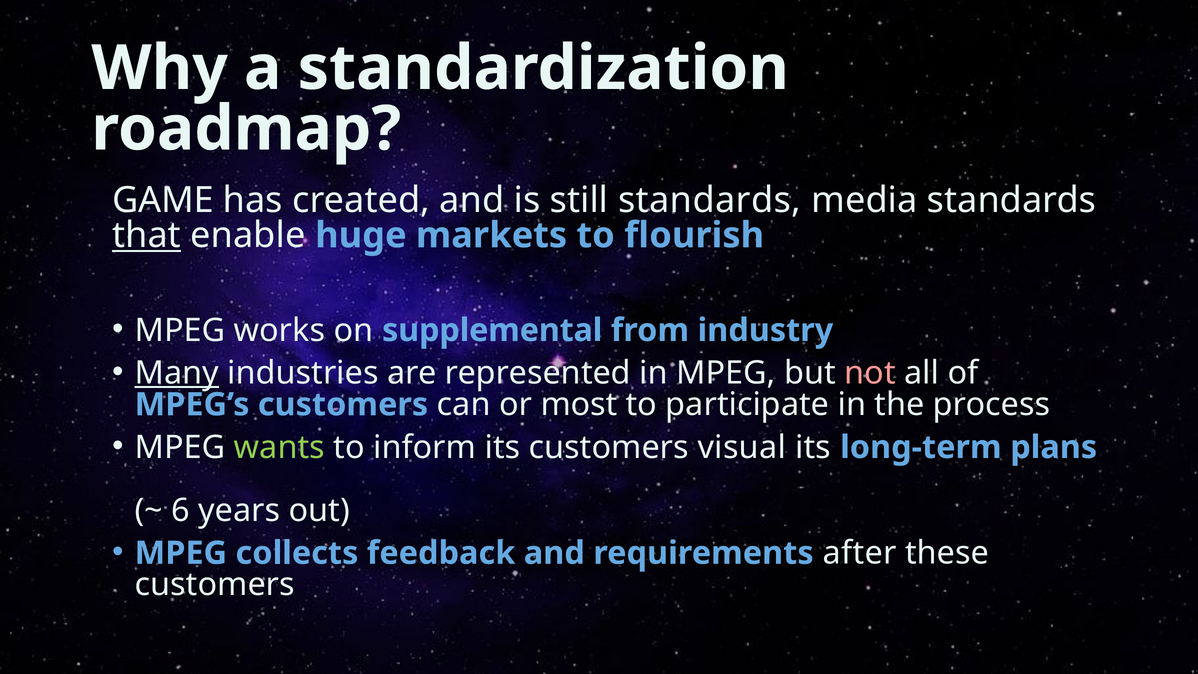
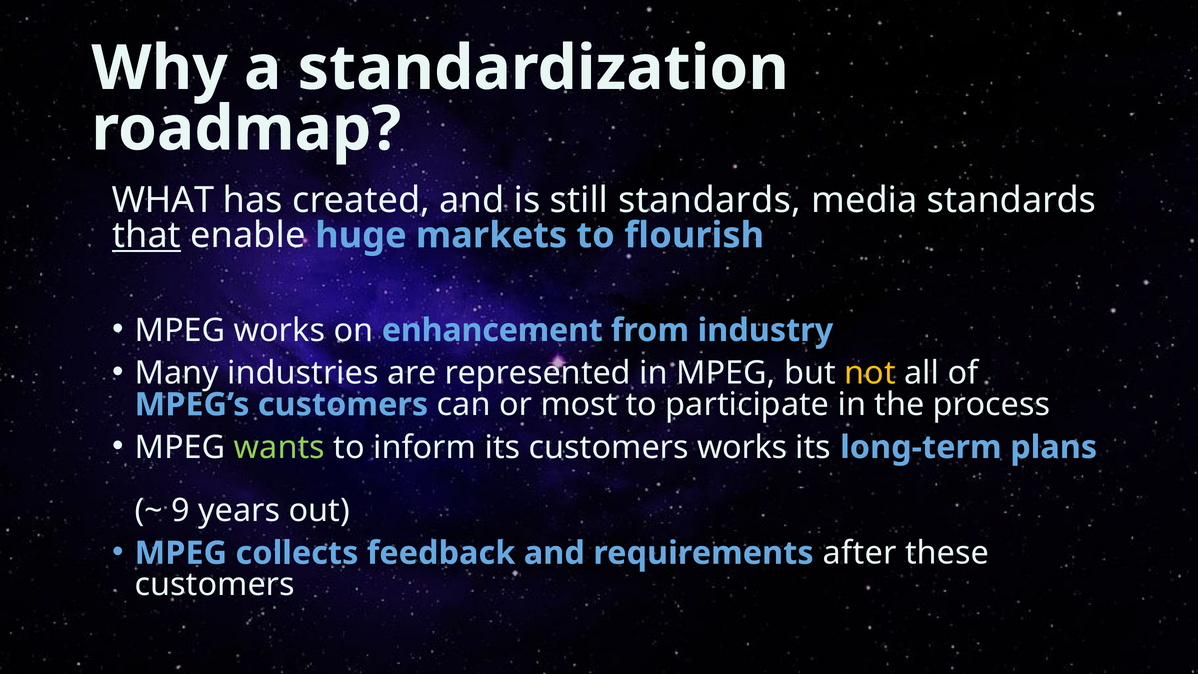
GAME: GAME -> WHAT
supplemental: supplemental -> enhancement
Many underline: present -> none
not colour: pink -> yellow
customers visual: visual -> works
6: 6 -> 9
